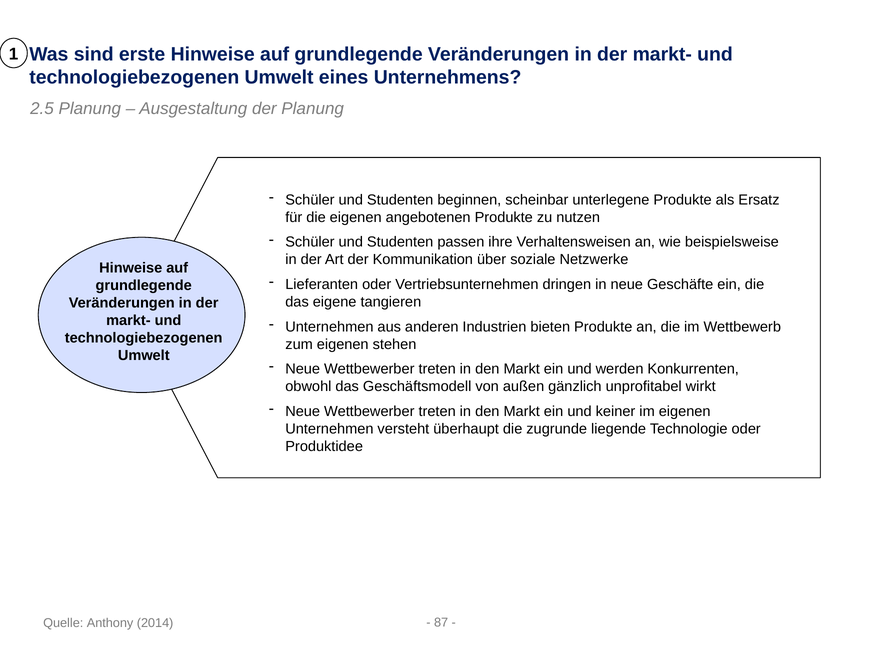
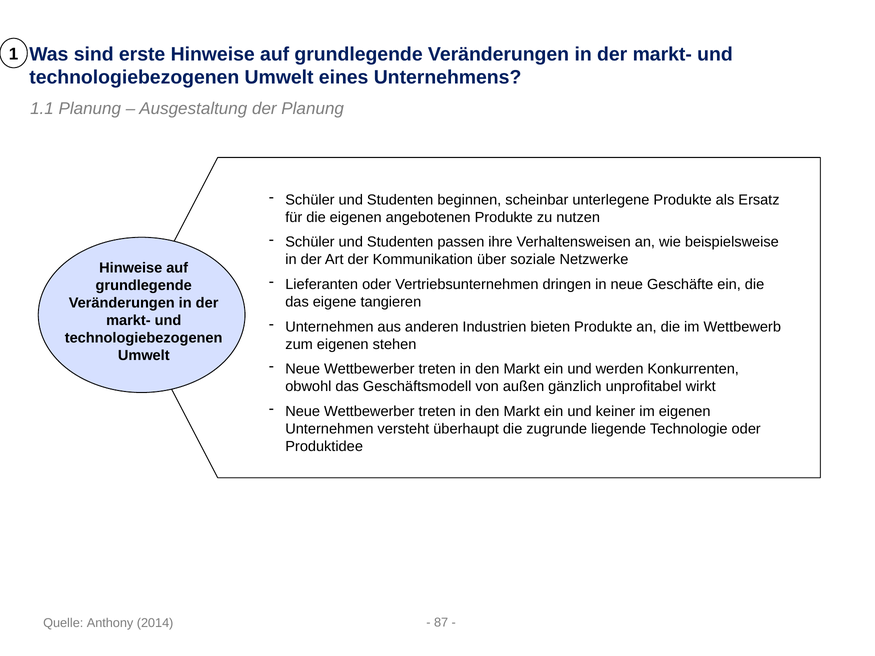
2.5: 2.5 -> 1.1
